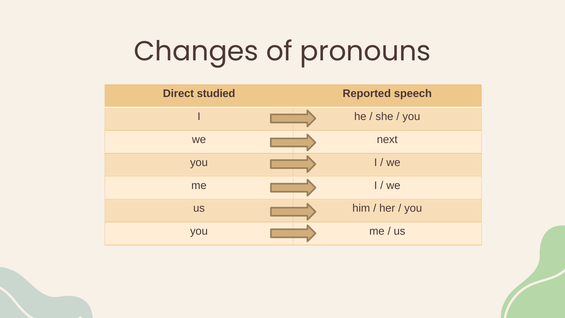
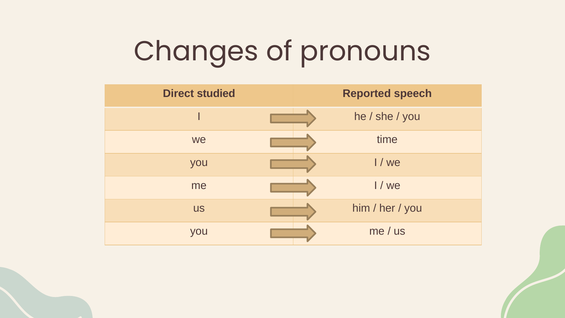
next: next -> time
